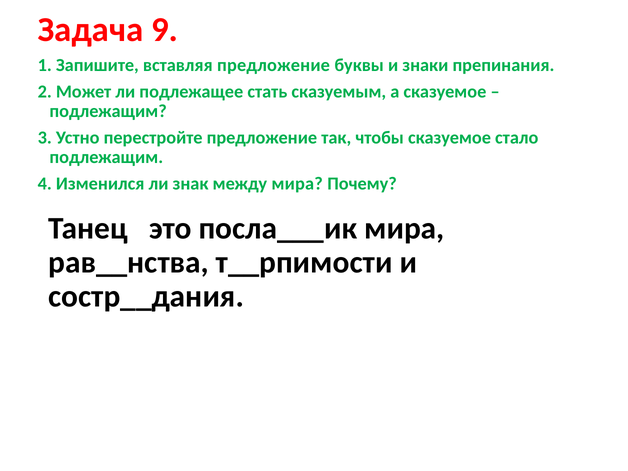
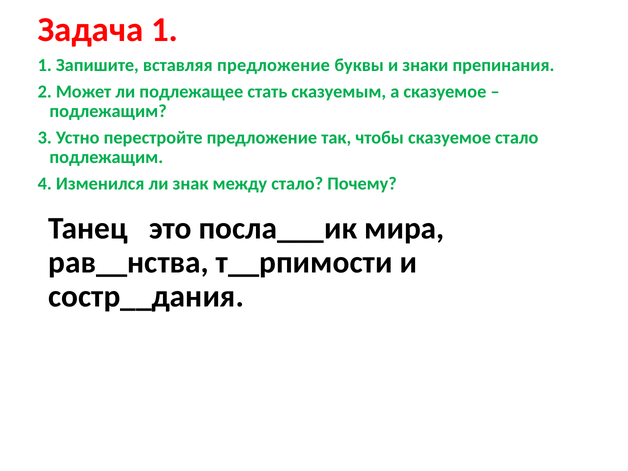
Задача 9: 9 -> 1
между мира: мира -> стало
